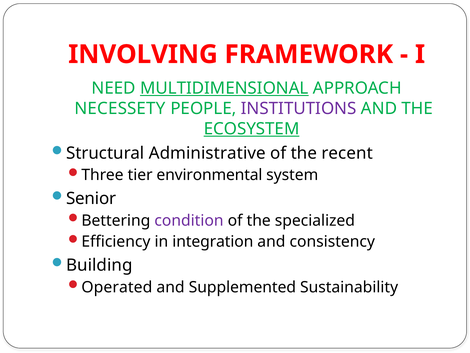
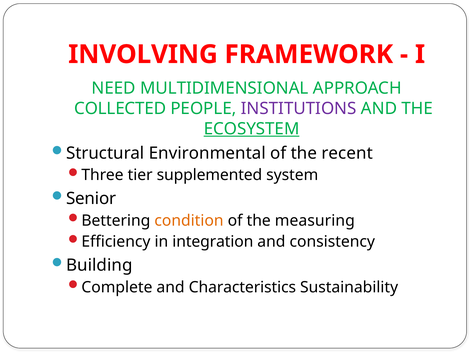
MULTIDIMENSIONAL underline: present -> none
NECESSETY: NECESSETY -> COLLECTED
Administrative: Administrative -> Environmental
environmental: environmental -> supplemented
condition colour: purple -> orange
specialized: specialized -> measuring
Operated: Operated -> Complete
Supplemented: Supplemented -> Characteristics
